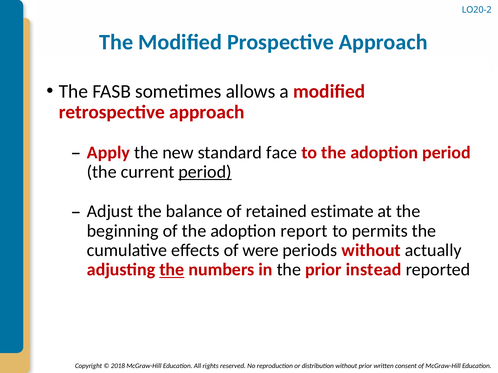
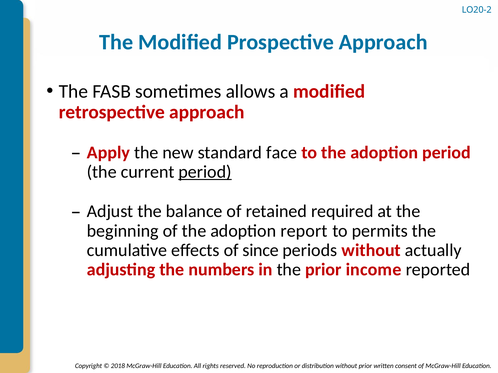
estimate: estimate -> required
were: were -> since
the at (172, 270) underline: present -> none
instead: instead -> income
